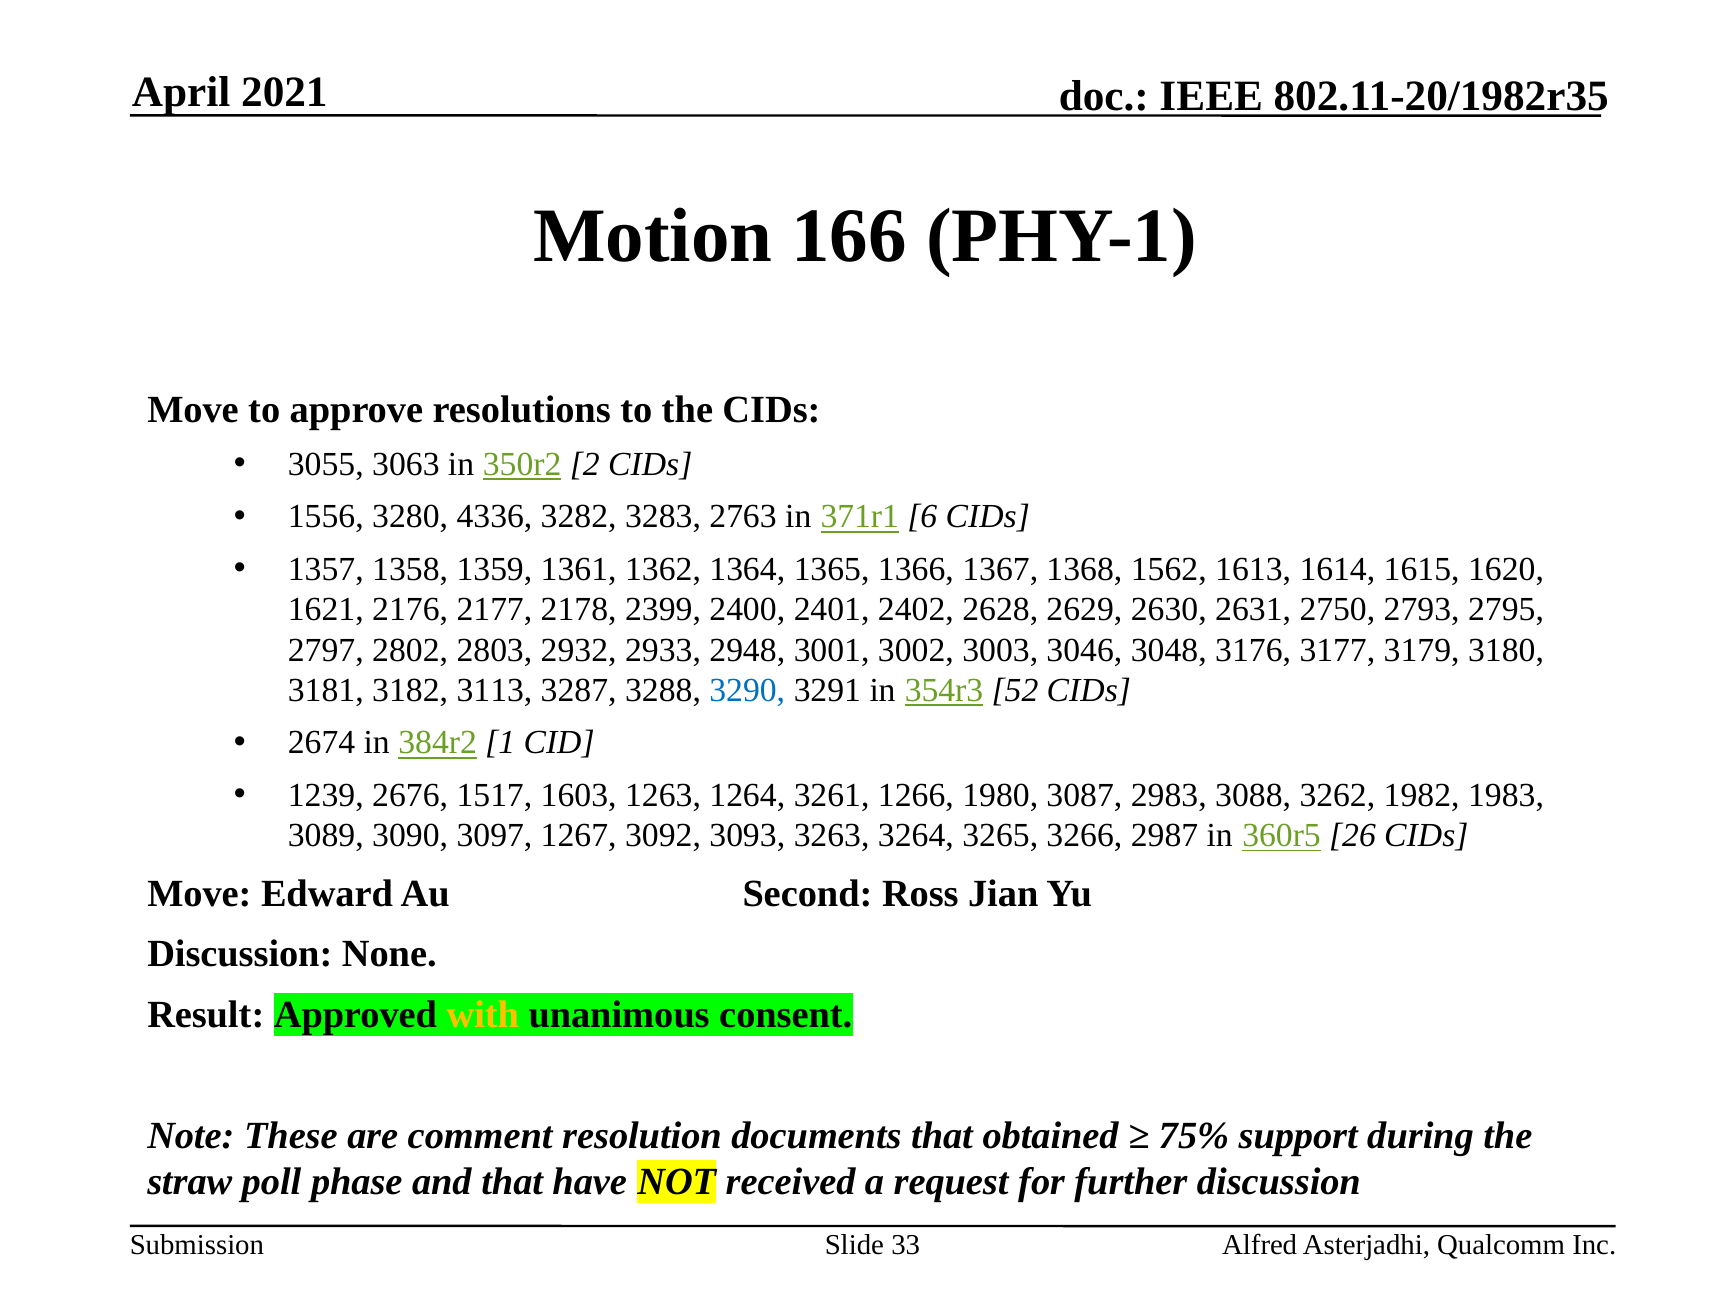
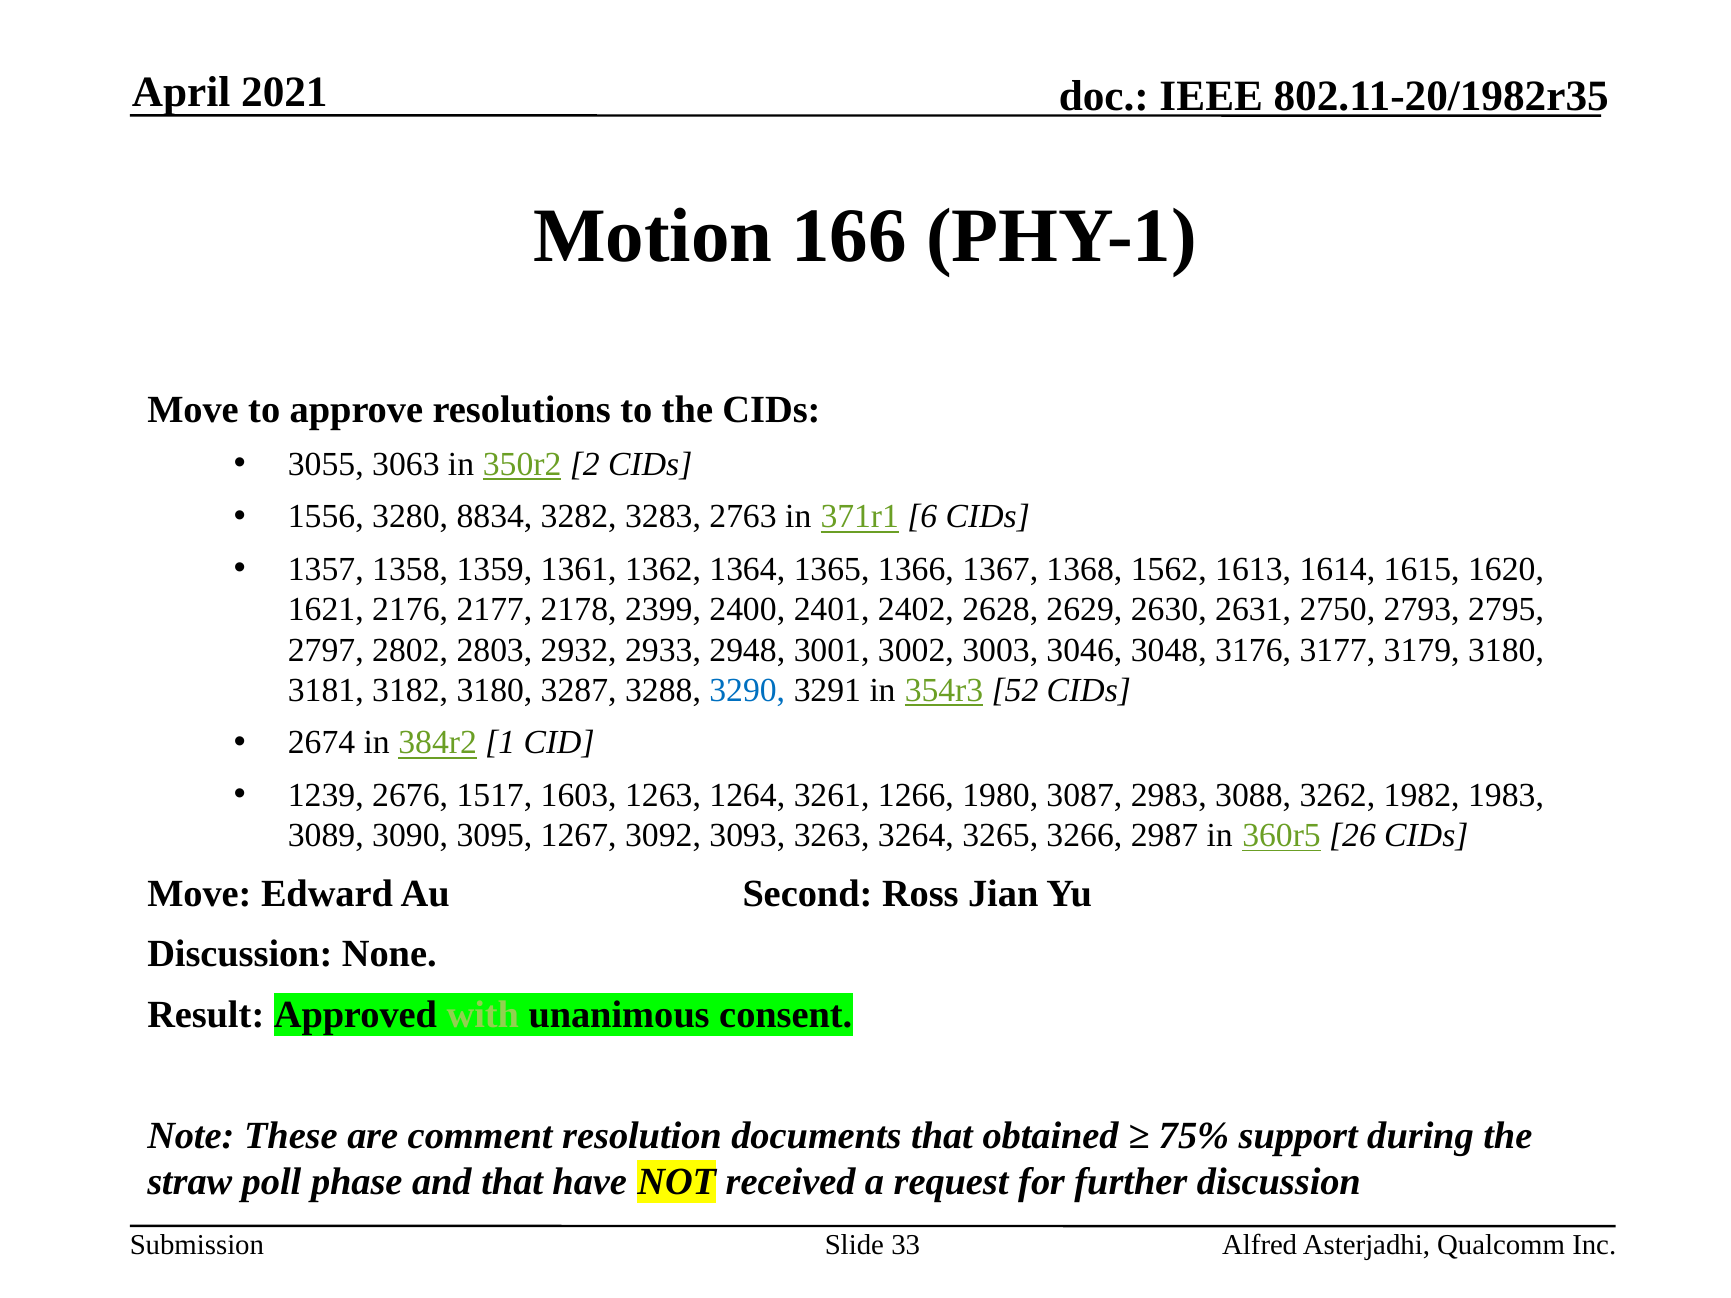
4336: 4336 -> 8834
3182 3113: 3113 -> 3180
3097: 3097 -> 3095
with colour: yellow -> light green
